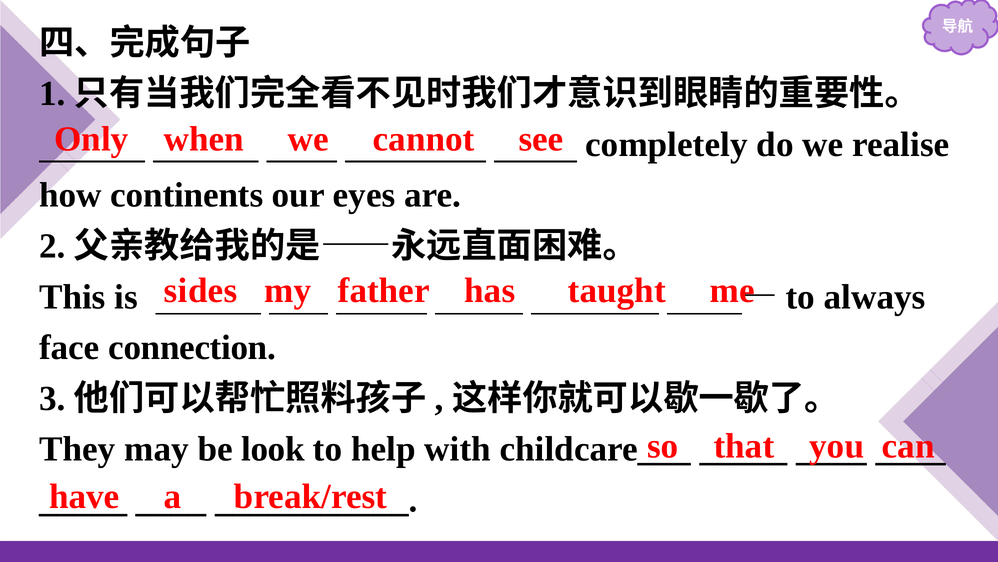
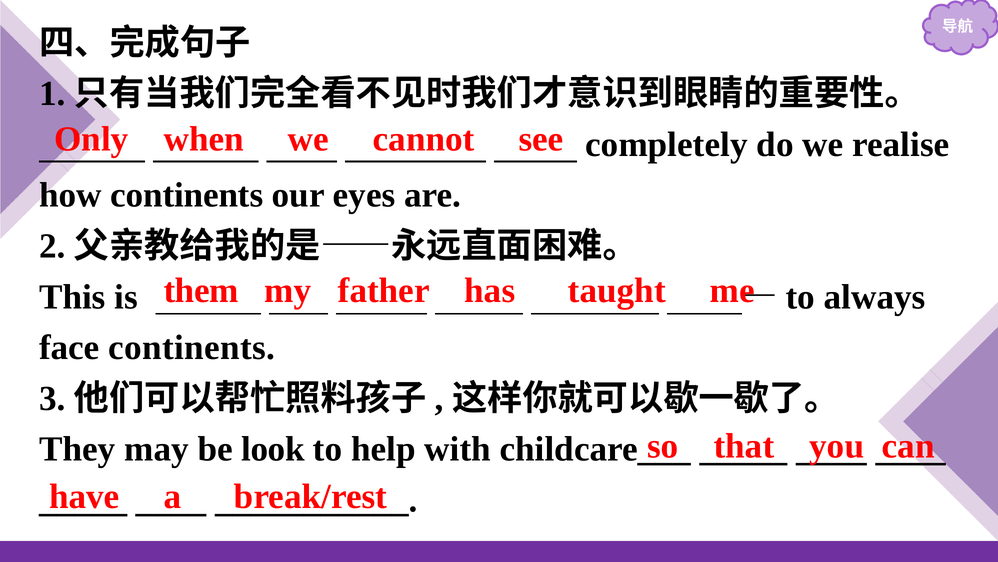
sides: sides -> them
face connection: connection -> continents
